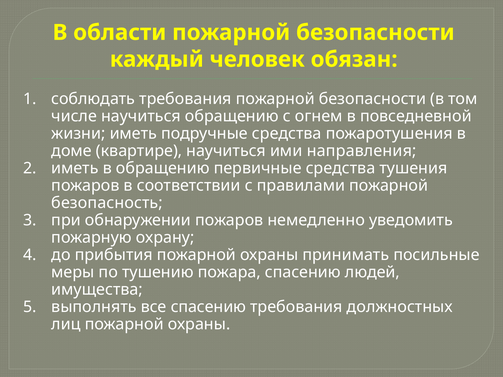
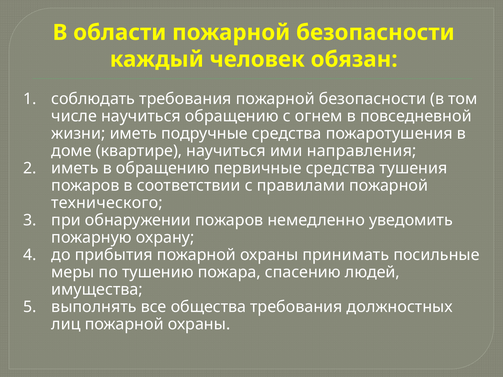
безопасность: безопасность -> технического
все спасению: спасению -> общества
